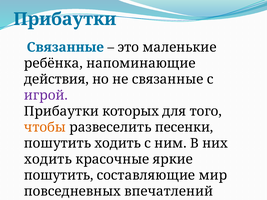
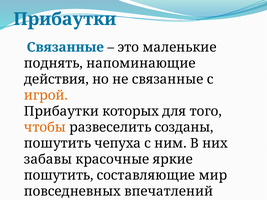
ребёнка at (53, 63): ребёнка -> поднять
игрой colour: purple -> orange
песенки: песенки -> созданы
пошутить ходить: ходить -> чепуха
ходить at (48, 159): ходить -> забавы
